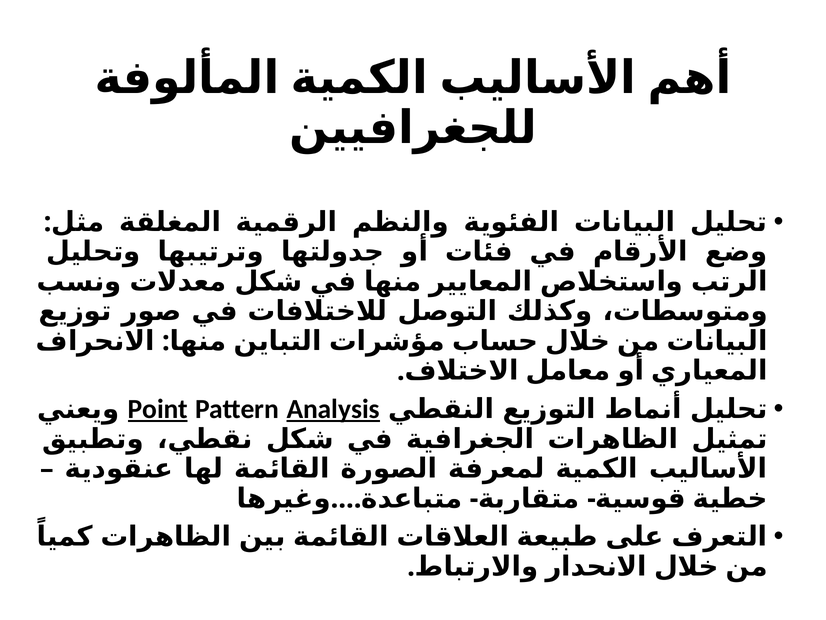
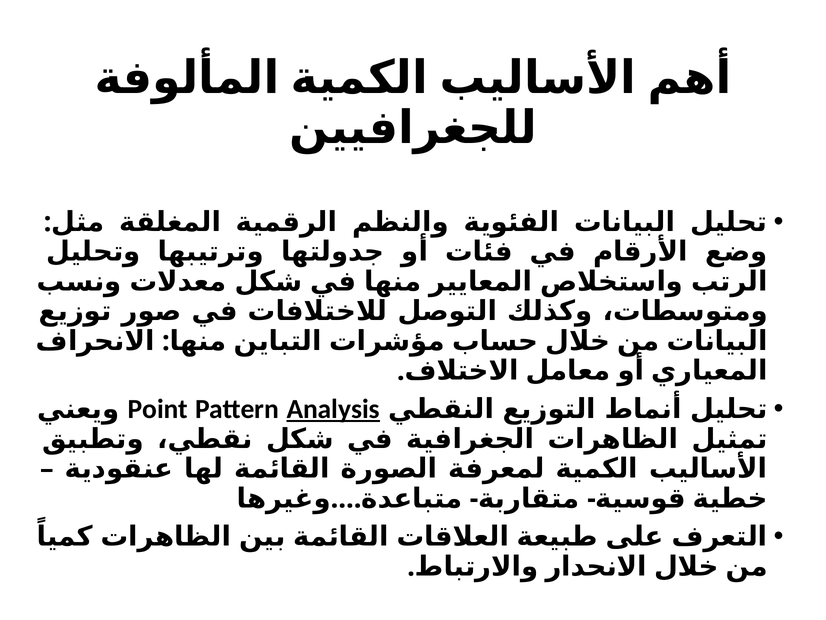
Point underline: present -> none
